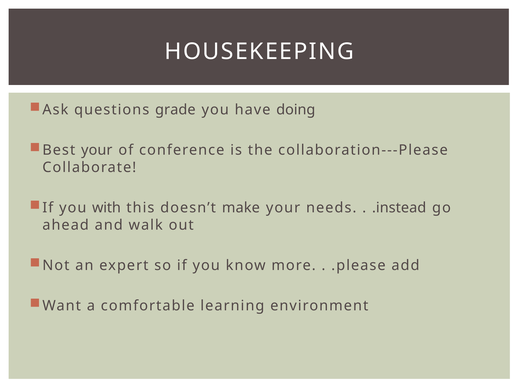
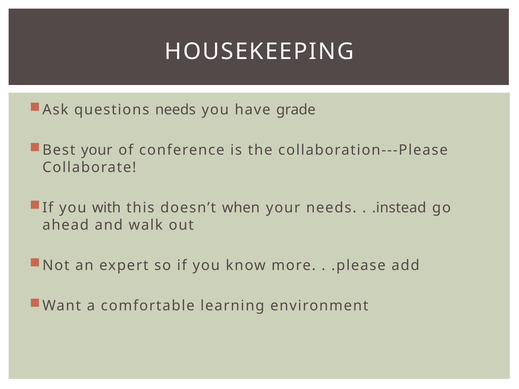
questions grade: grade -> needs
doing: doing -> grade
make: make -> when
